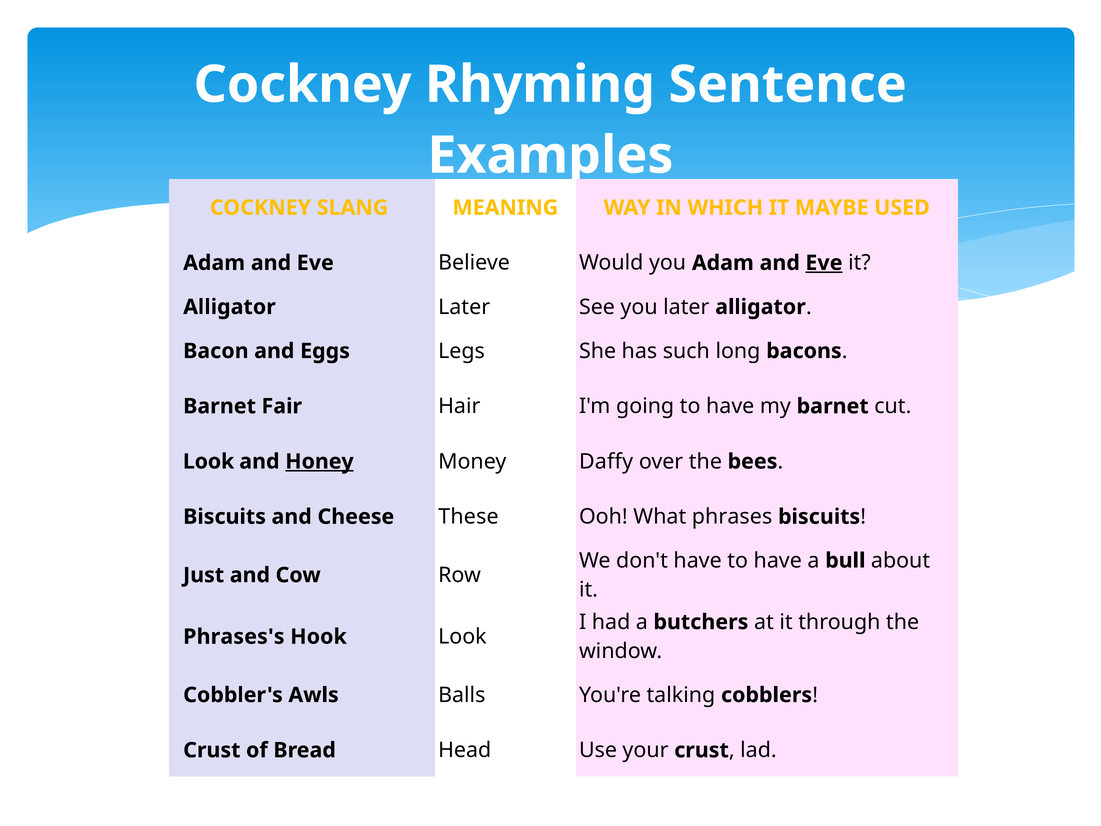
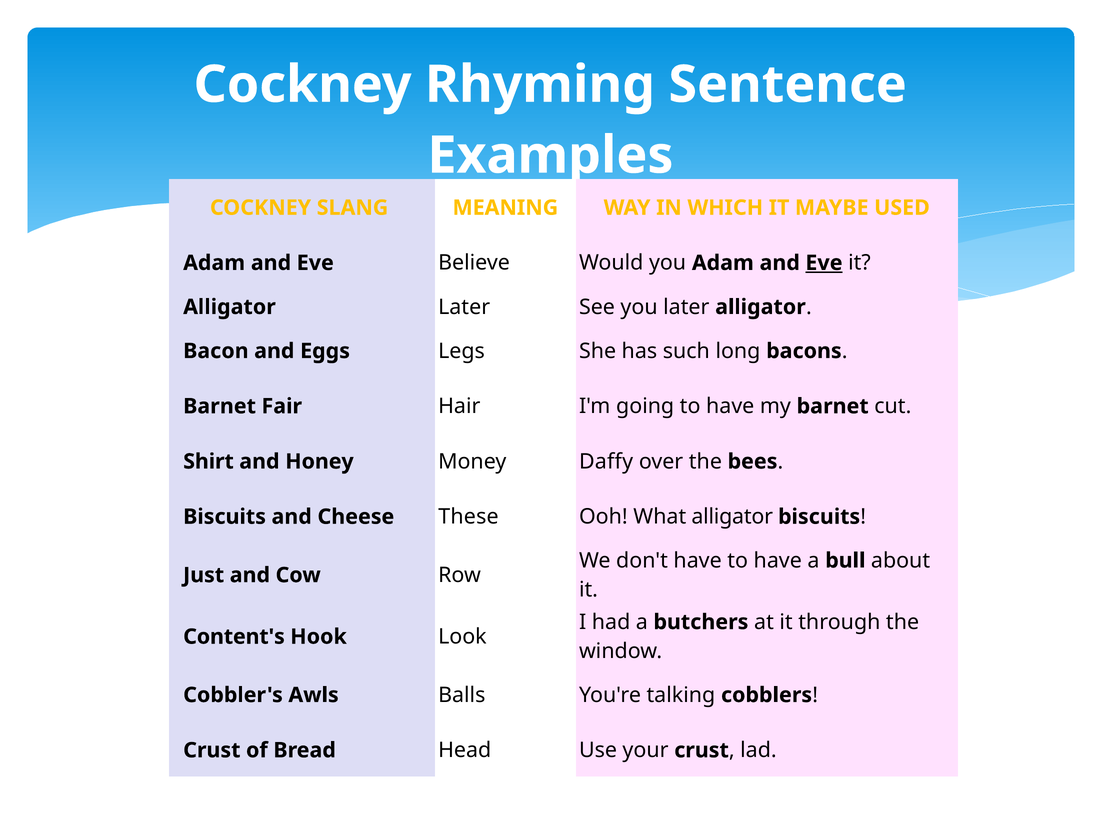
Look at (209, 461): Look -> Shirt
Honey underline: present -> none
What phrases: phrases -> alligator
Phrases's: Phrases's -> Content's
